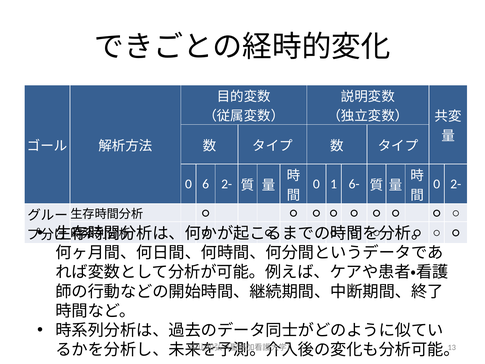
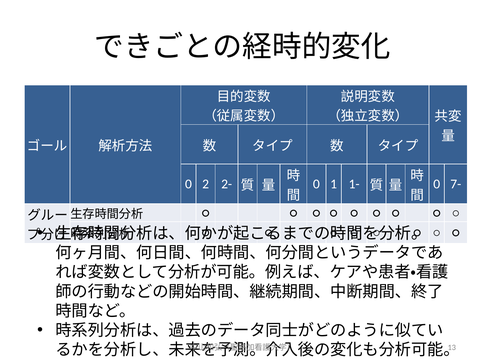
6: 6 -> 2
6-: 6- -> 1-
0 2-: 2- -> 7-
